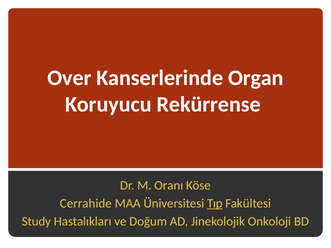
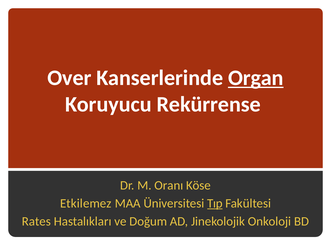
Organ underline: none -> present
Cerrahide: Cerrahide -> Etkilemez
Study: Study -> Rates
